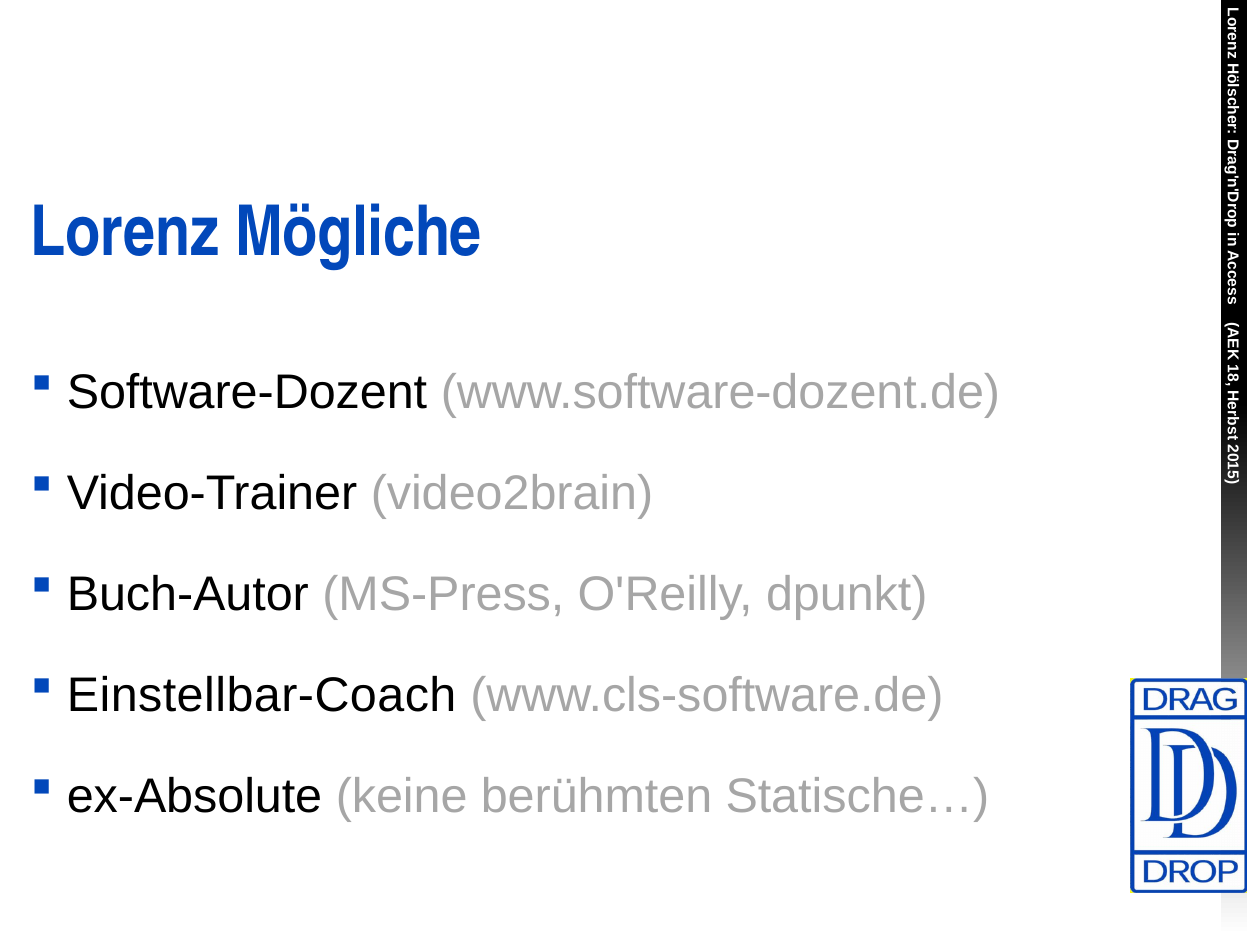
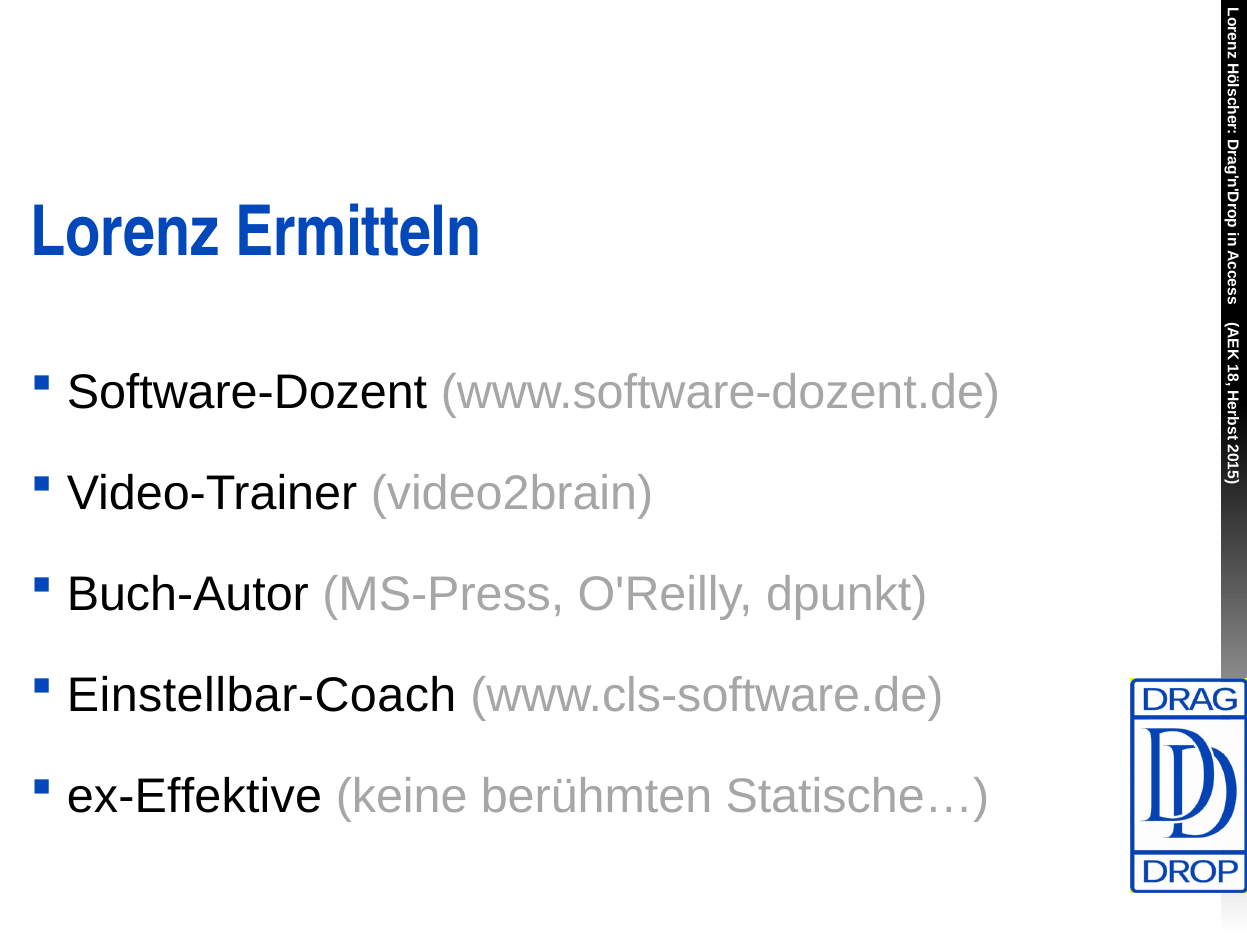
Mögliche: Mögliche -> Ermitteln
ex-Absolute: ex-Absolute -> ex-Effektive
